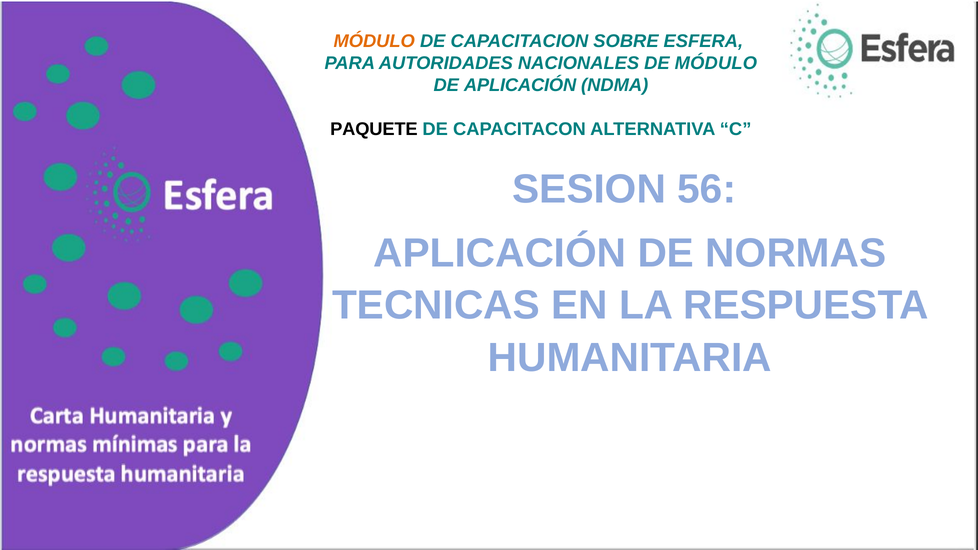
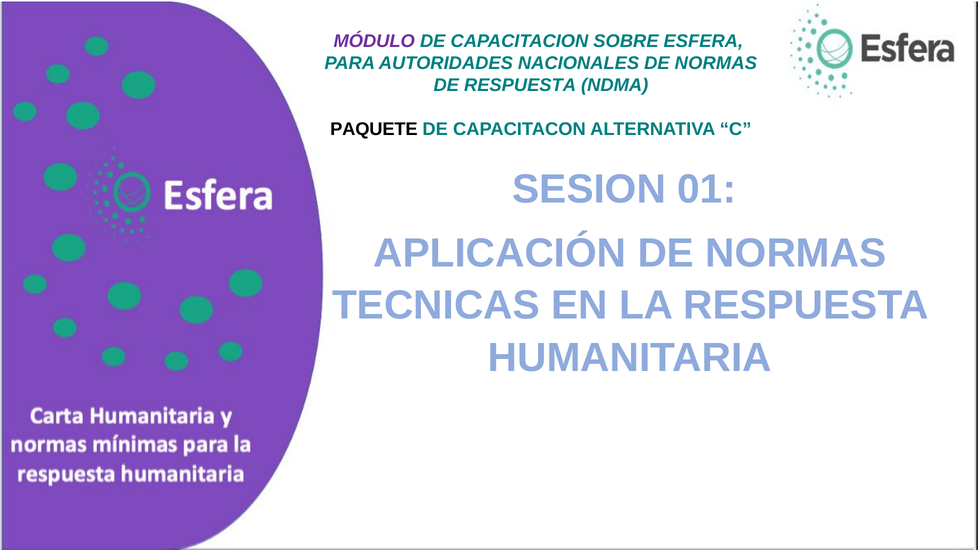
MÓDULO at (374, 41) colour: orange -> purple
NACIONALES DE MÓDULO: MÓDULO -> NORMAS
DE APLICACIÓN: APLICACIÓN -> RESPUESTA
56: 56 -> 01
